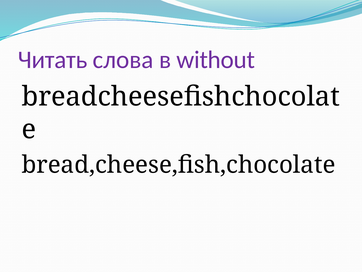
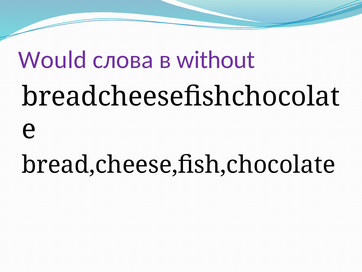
Читать: Читать -> Would
